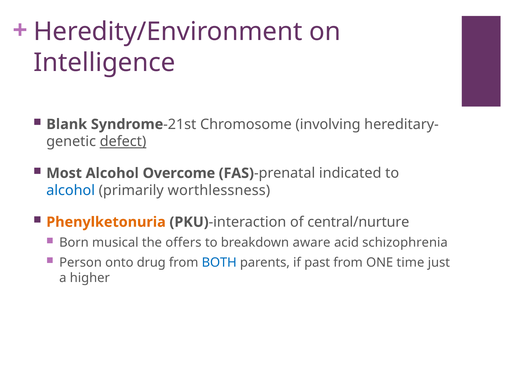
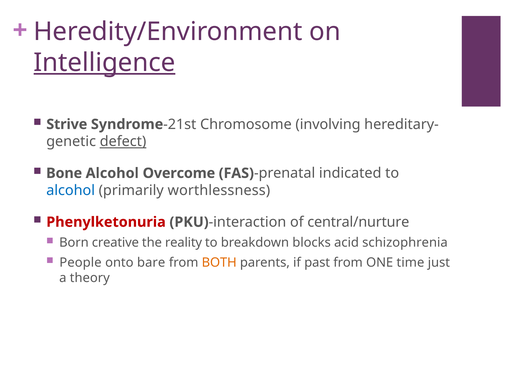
Intelligence underline: none -> present
Blank: Blank -> Strive
Most: Most -> Bone
Phenylketonuria colour: orange -> red
musical: musical -> creative
offers: offers -> reality
aware: aware -> blocks
Person: Person -> People
drug: drug -> bare
BOTH colour: blue -> orange
higher: higher -> theory
